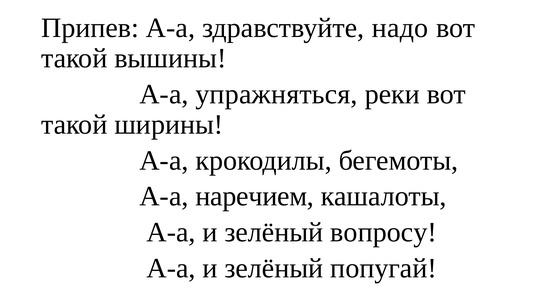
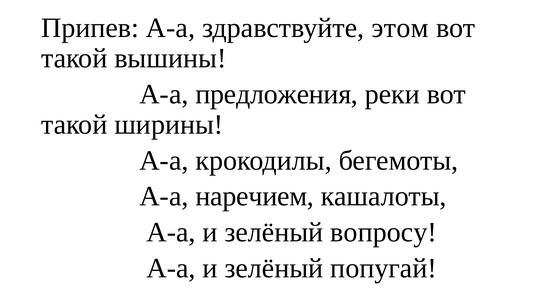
надо: надо -> этом
упражняться: упражняться -> предложения
